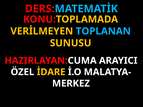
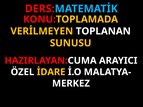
TOPLANAN colour: light blue -> white
